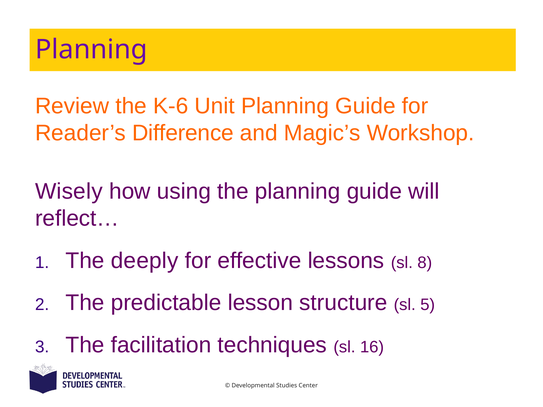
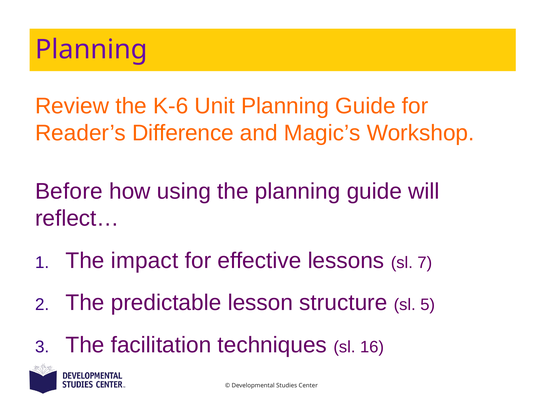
Wisely: Wisely -> Before
deeply: deeply -> impact
8: 8 -> 7
